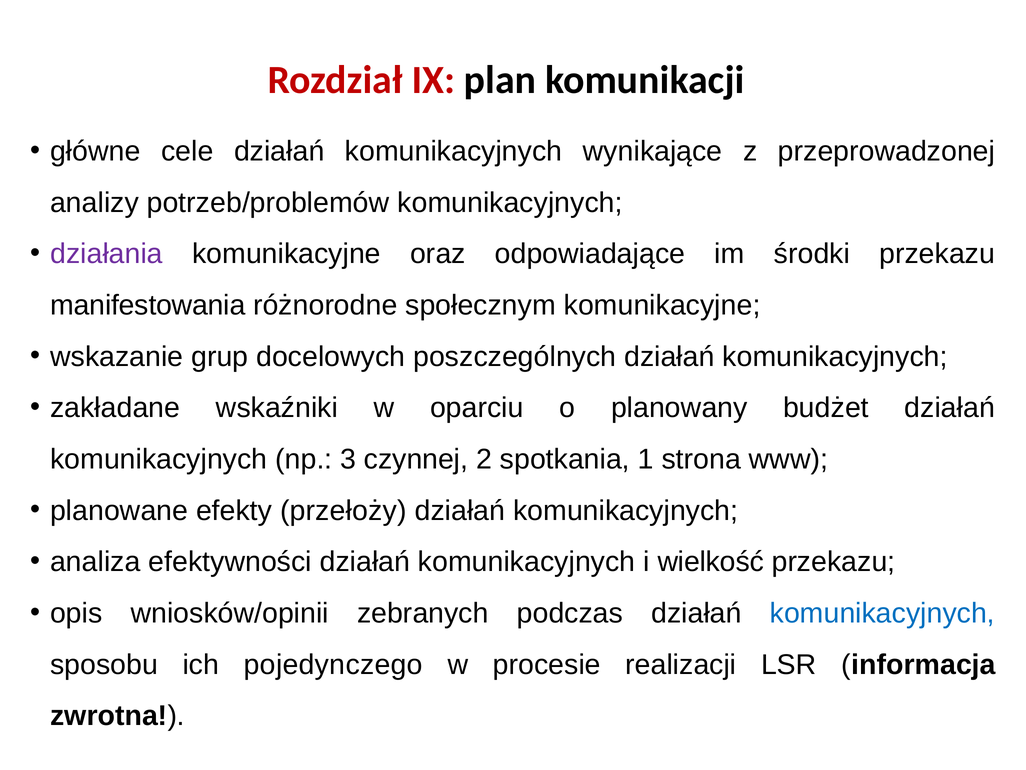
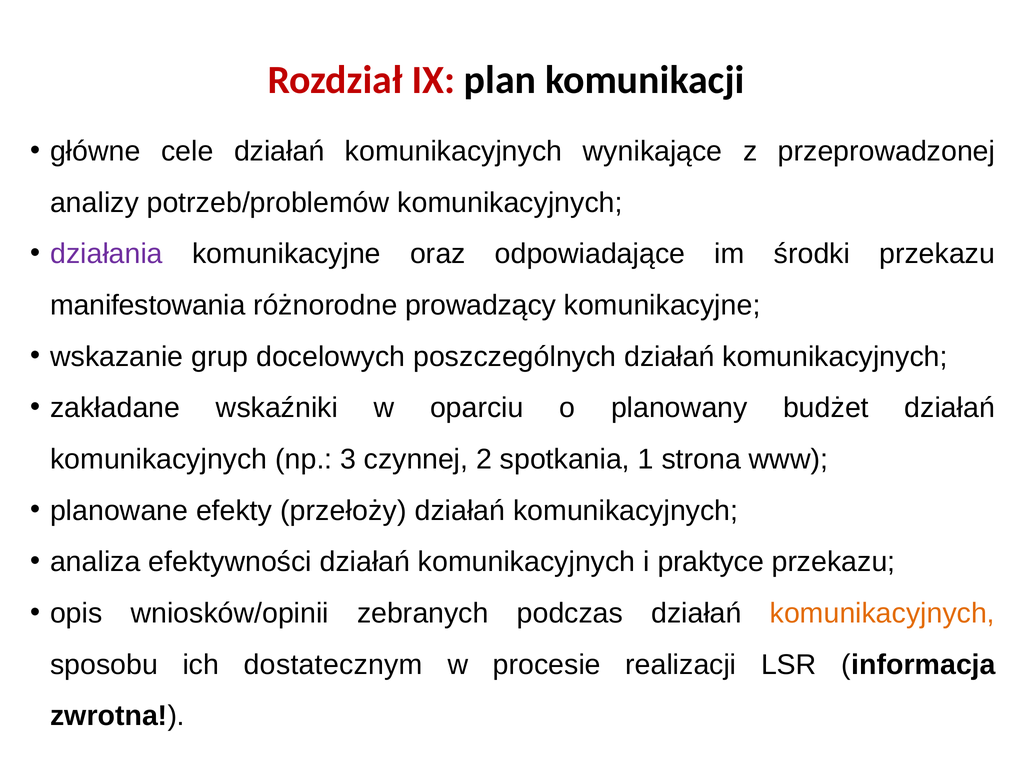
społecznym: społecznym -> prowadzący
wielkość: wielkość -> praktyce
komunikacyjnych at (882, 613) colour: blue -> orange
pojedynczego: pojedynczego -> dostatecznym
